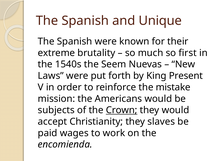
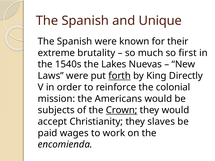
Seem: Seem -> Lakes
forth underline: none -> present
Present: Present -> Directly
mistake: mistake -> colonial
